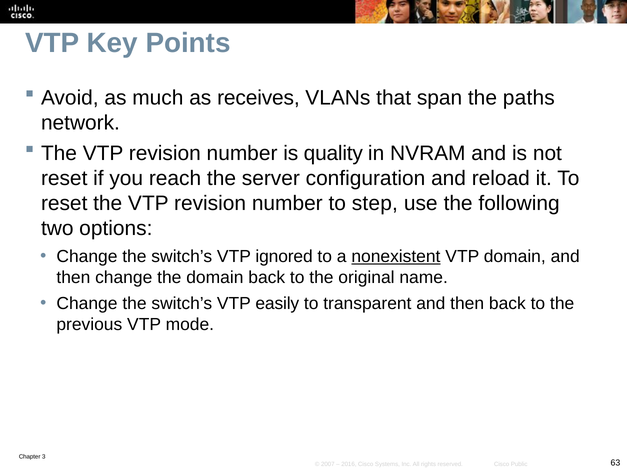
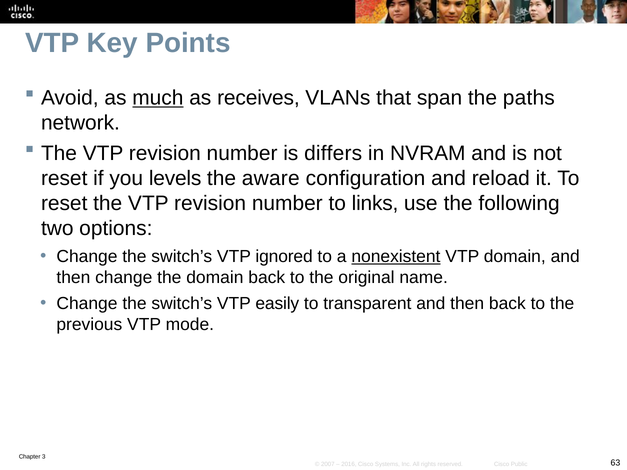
much underline: none -> present
quality: quality -> differs
reach: reach -> levels
server: server -> aware
step: step -> links
